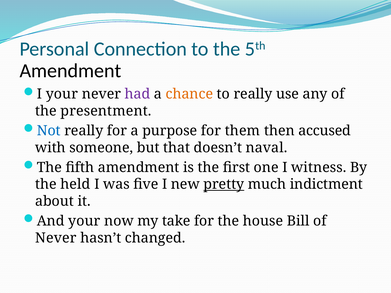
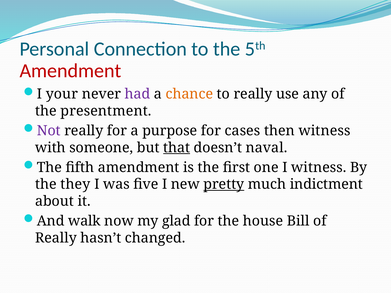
Amendment at (70, 71) colour: black -> red
Not colour: blue -> purple
them: them -> cases
then accused: accused -> witness
that underline: none -> present
held: held -> they
And your: your -> walk
take: take -> glad
Never at (56, 238): Never -> Really
